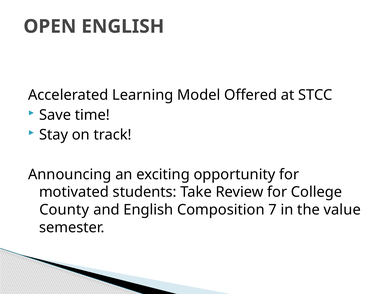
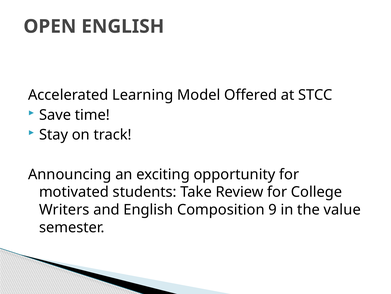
County: County -> Writers
7: 7 -> 9
